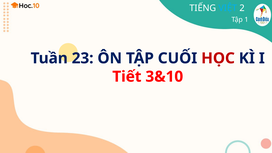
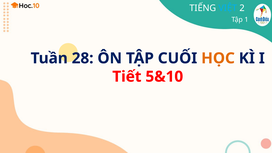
23: 23 -> 28
HỌC colour: red -> orange
3&10: 3&10 -> 5&10
